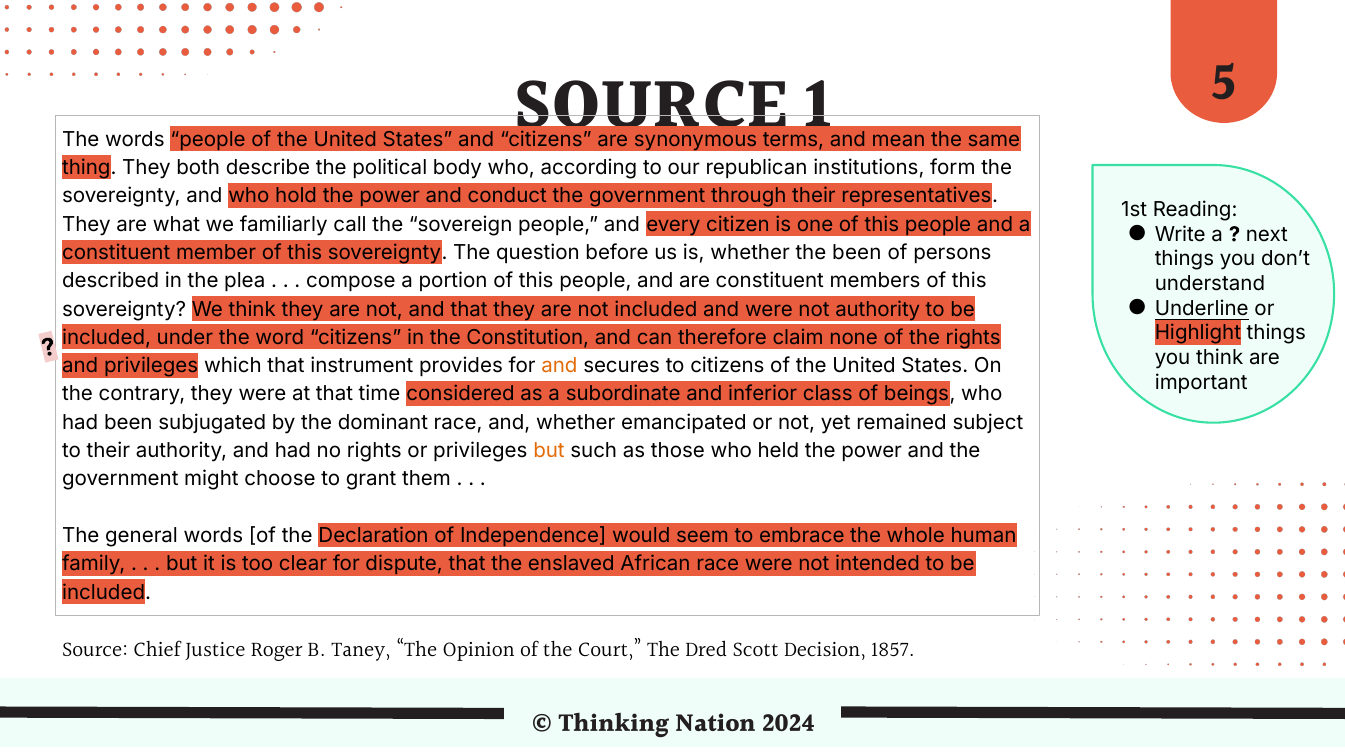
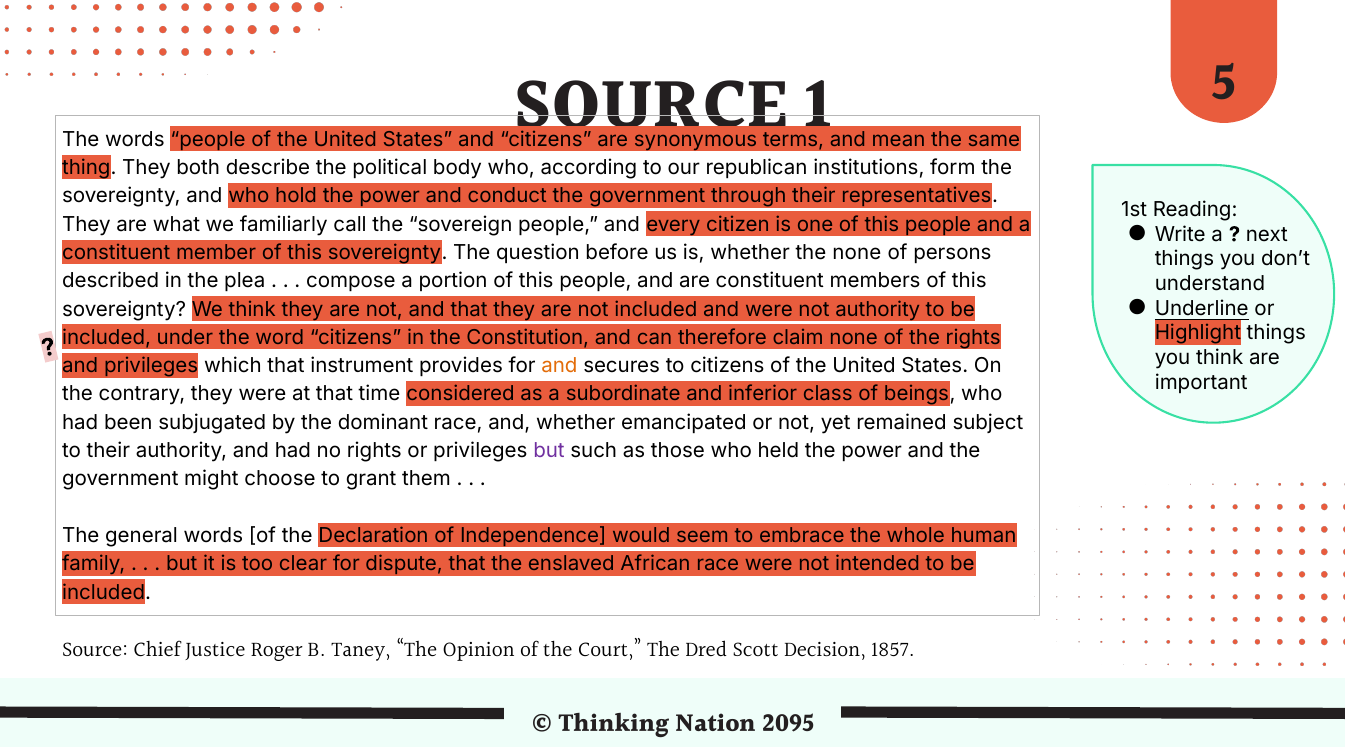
the been: been -> none
but at (549, 451) colour: orange -> purple
2024: 2024 -> 2095
